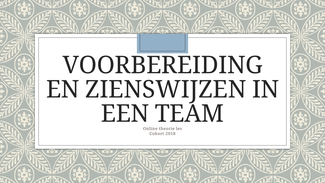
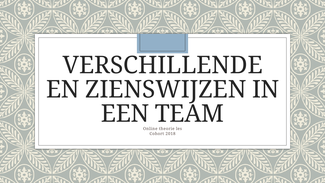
VOORBEREIDING: VOORBEREIDING -> VERSCHILLENDE
